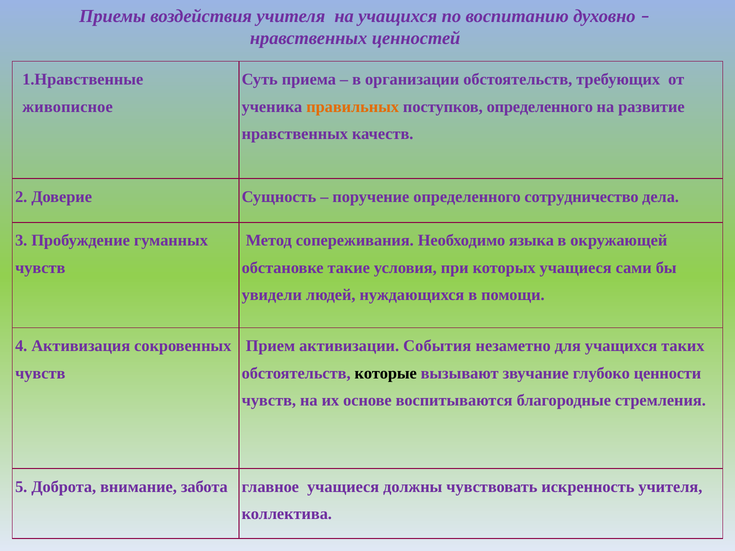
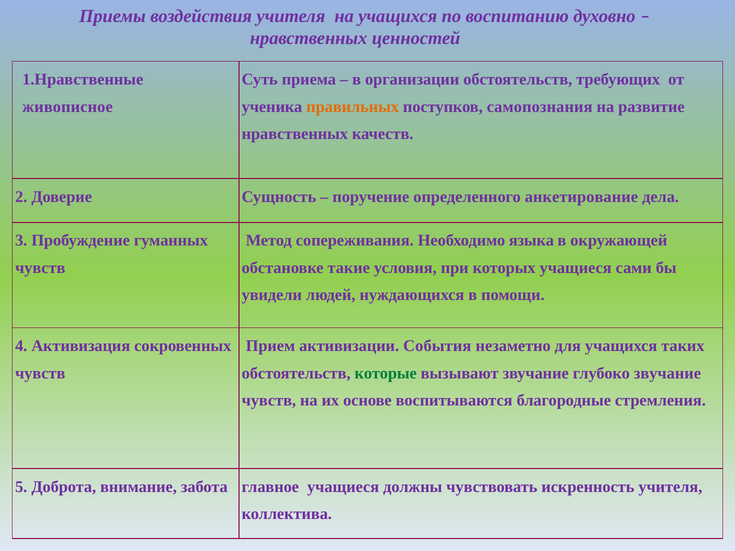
поступков определенного: определенного -> самопознания
сотрудничество: сотрудничество -> анкетирование
которые colour: black -> green
глубоко ценности: ценности -> звучание
